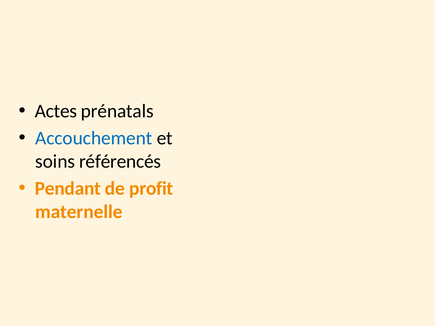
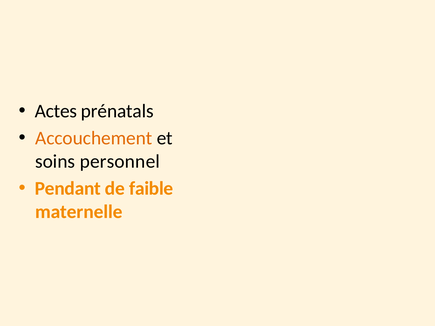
Accouchement colour: blue -> orange
référencés: référencés -> personnel
profit: profit -> faible
